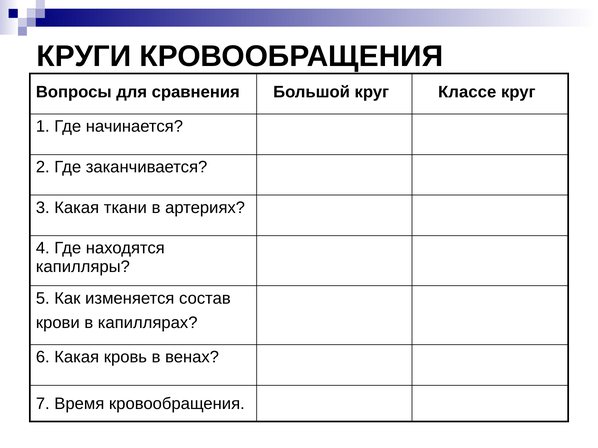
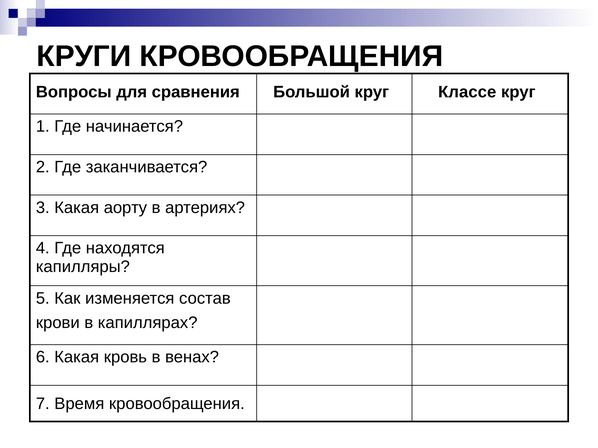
ткани: ткани -> аорту
